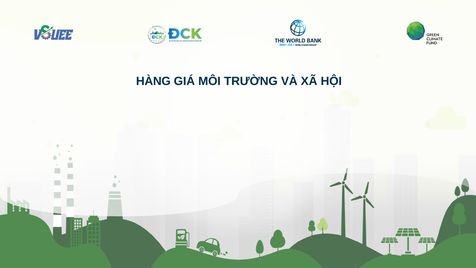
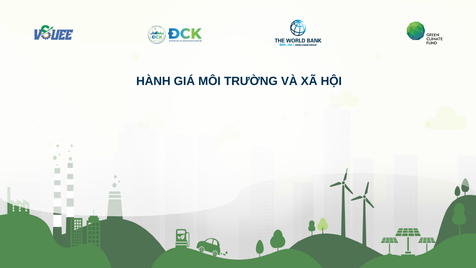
HÀNG: HÀNG -> HÀNH
